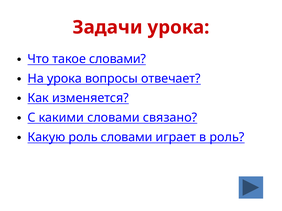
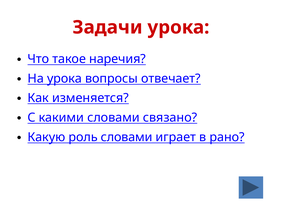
такое словами: словами -> наречия
в роль: роль -> рано
